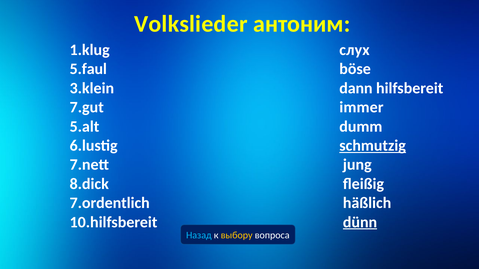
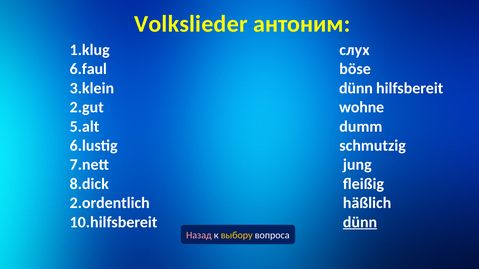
5.faul: 5.faul -> 6.faul
dann at (356, 88): dann -> dünn
7.gut: 7.gut -> 2.gut
immer: immer -> wohne
schmutzig underline: present -> none
7.ordentlich: 7.ordentlich -> 2.ordentlich
Назад colour: light blue -> pink
